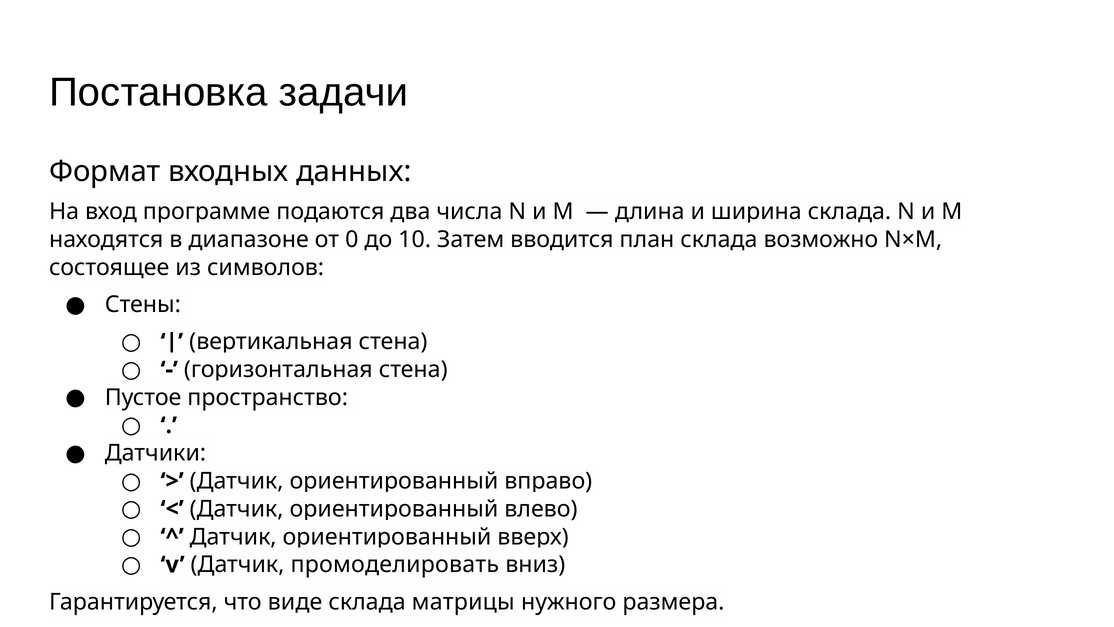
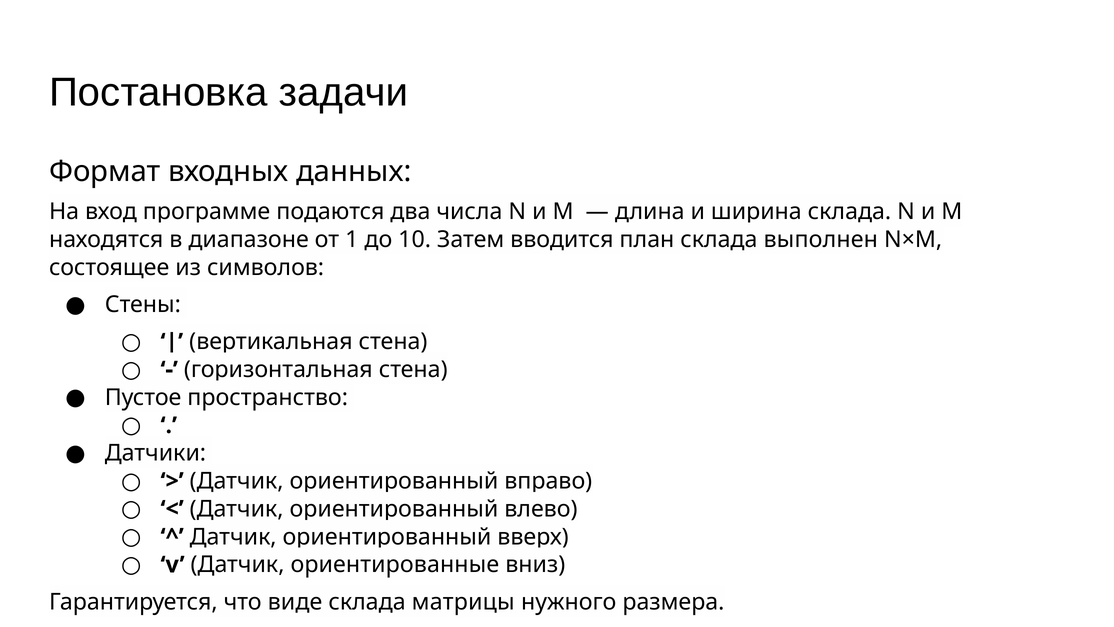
0: 0 -> 1
возможно: возможно -> выполнен
промоделировать: промоделировать -> ориентированные
